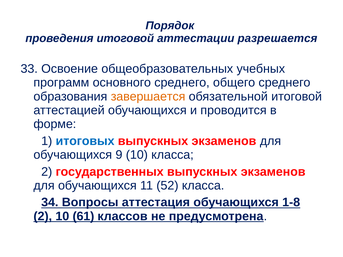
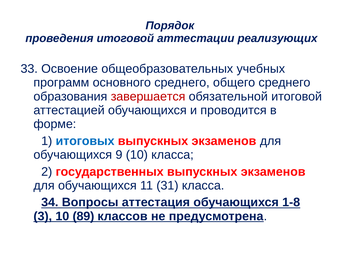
разрешается: разрешается -> реализующих
завершается colour: orange -> red
52: 52 -> 31
2 at (43, 216): 2 -> 3
61: 61 -> 89
